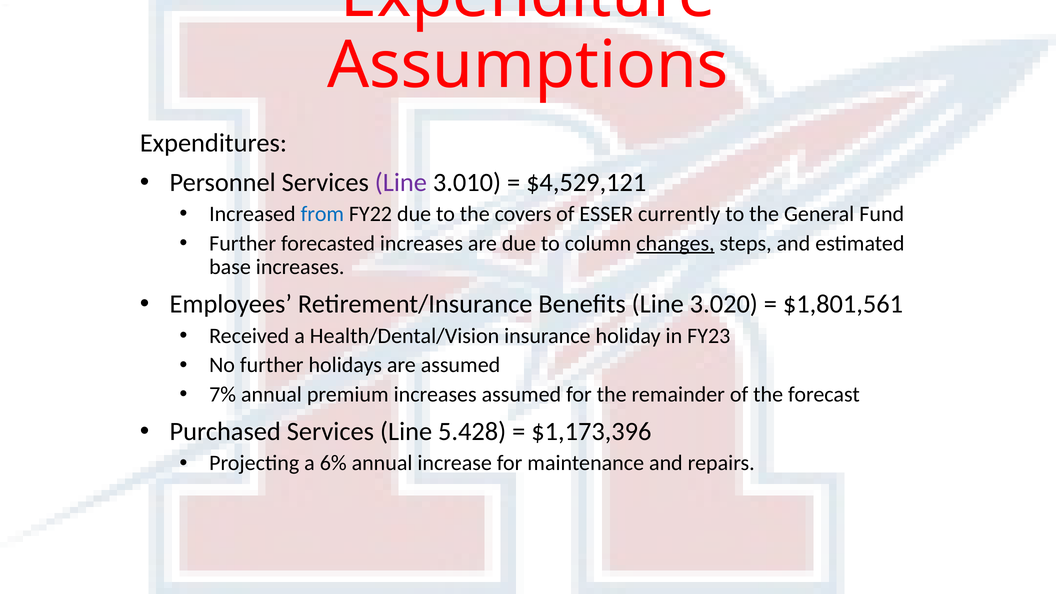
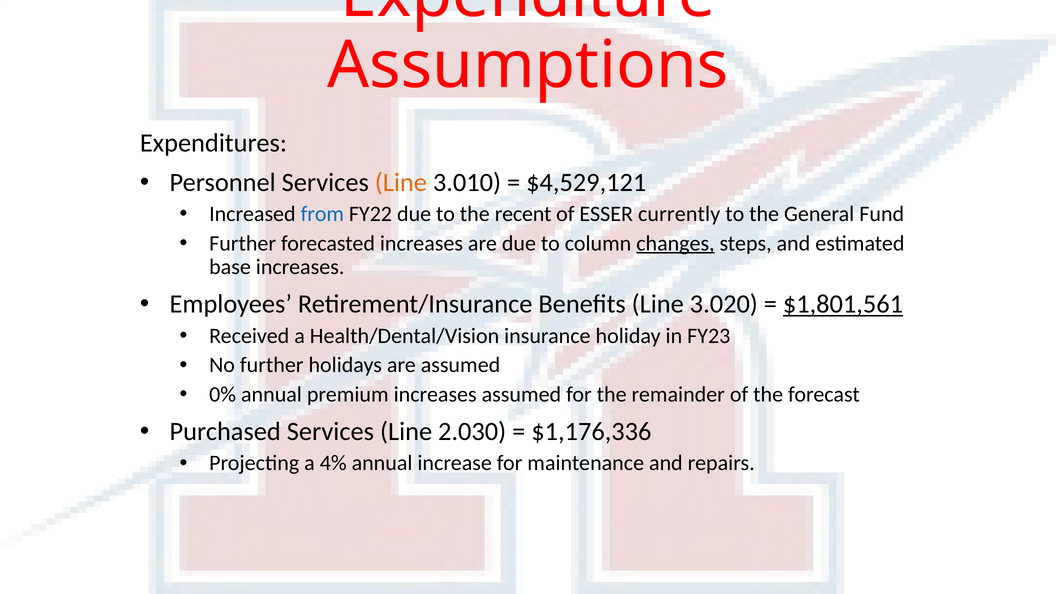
Line at (401, 182) colour: purple -> orange
covers: covers -> recent
$1,801,561 underline: none -> present
7%: 7% -> 0%
5.428: 5.428 -> 2.030
$1,173,396: $1,173,396 -> $1,176,336
6%: 6% -> 4%
